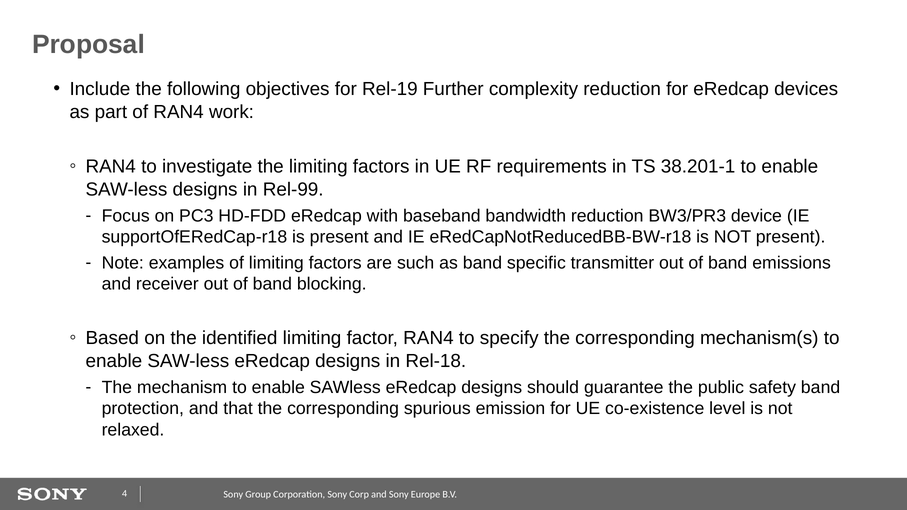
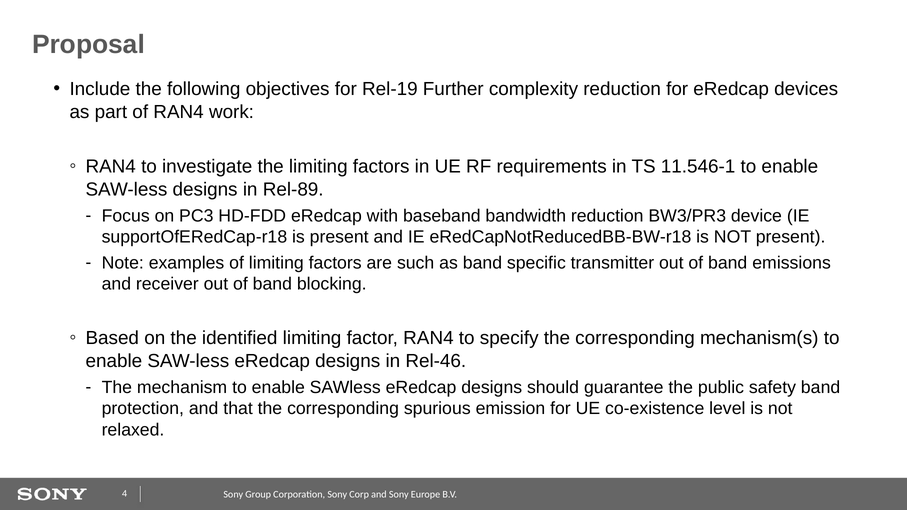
38.201-1: 38.201-1 -> 11.546-1
Rel-99: Rel-99 -> Rel-89
Rel-18: Rel-18 -> Rel-46
